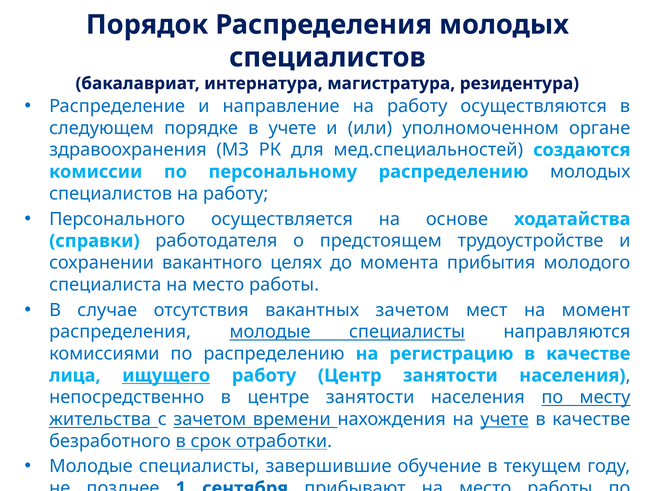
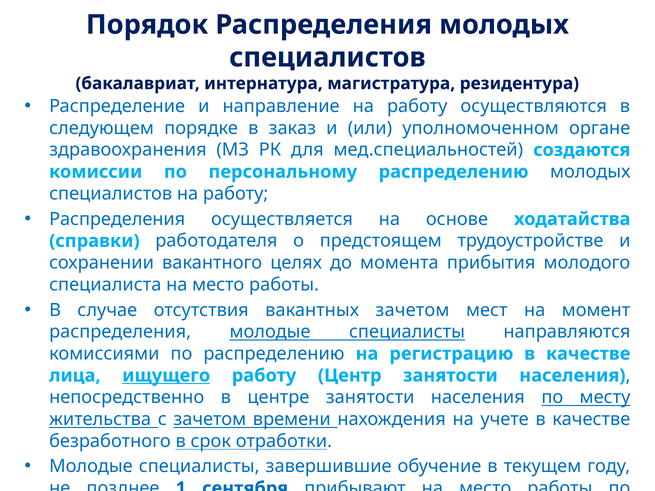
в учете: учете -> заказ
Персонального at (117, 219): Персонального -> Распределения
учете at (505, 419) underline: present -> none
